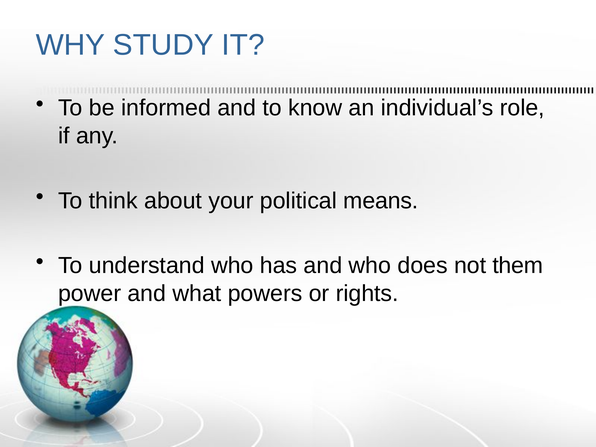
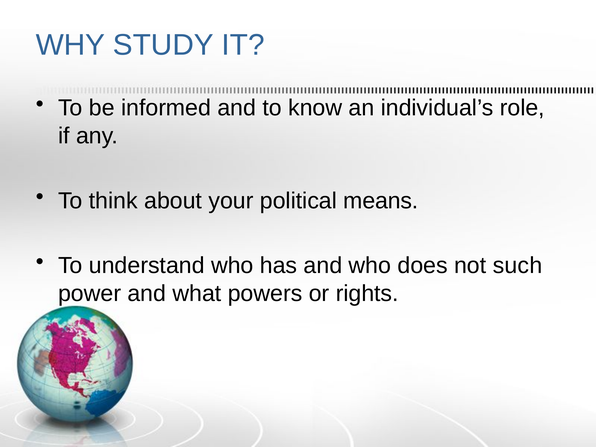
them: them -> such
